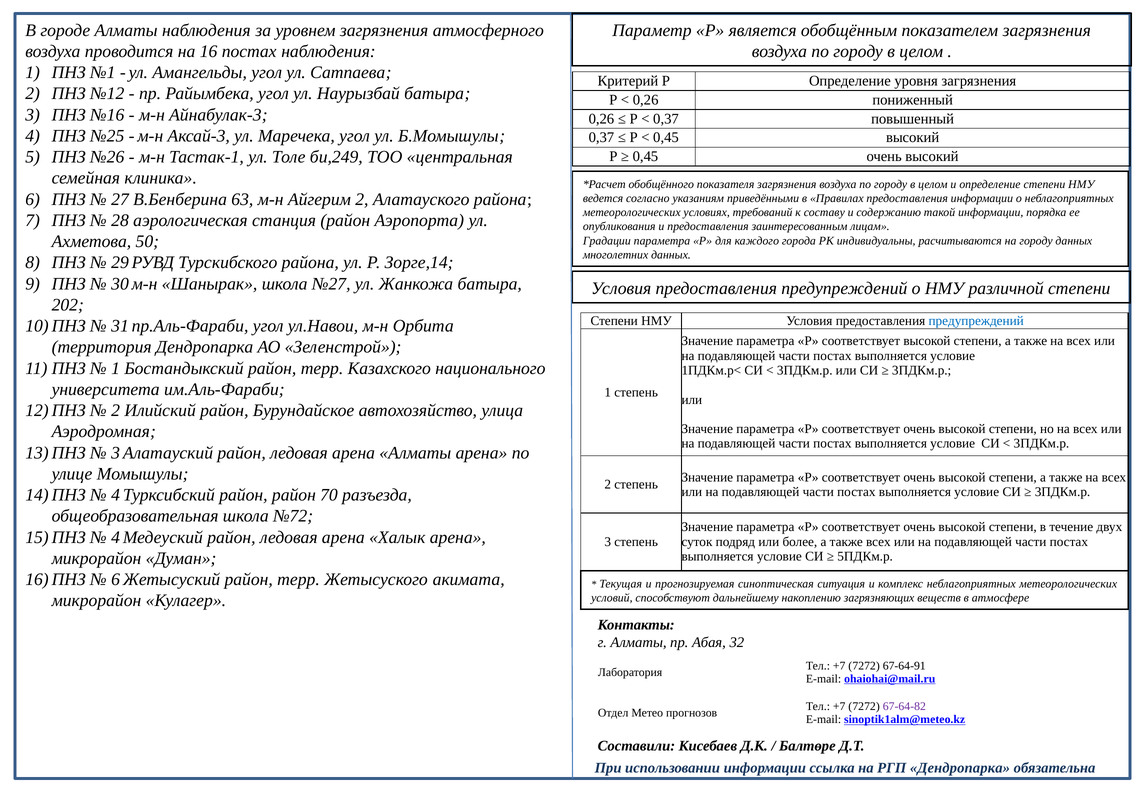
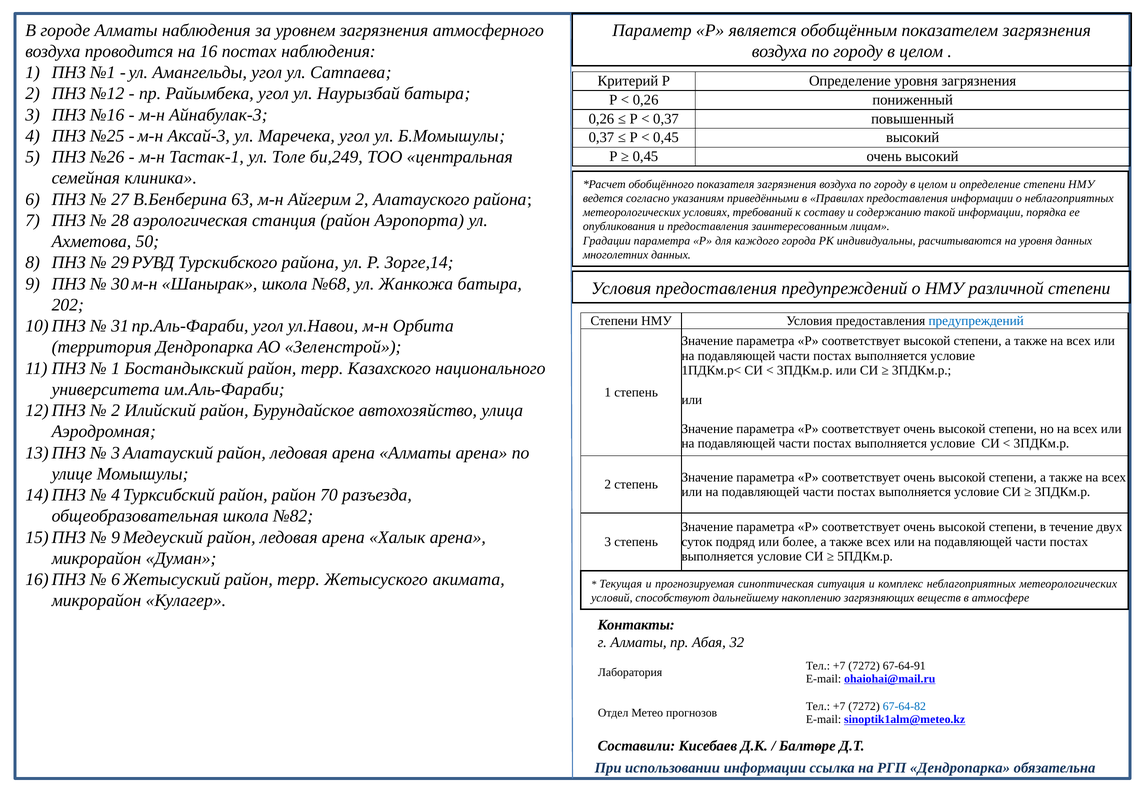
на городу: городу -> уровня
№27: №27 -> №68
№72: №72 -> №82
4 at (116, 538): 4 -> 9
67-64-82 colour: purple -> blue
